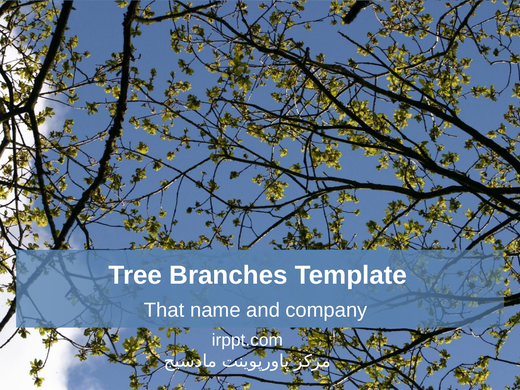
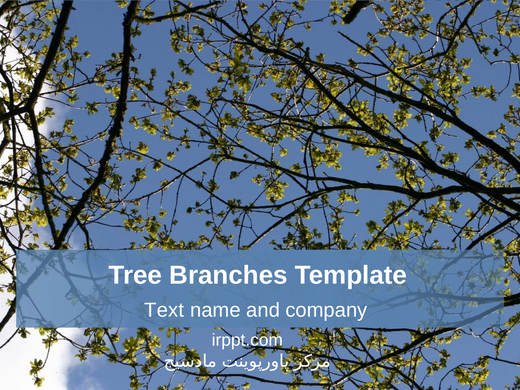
That: That -> Text
